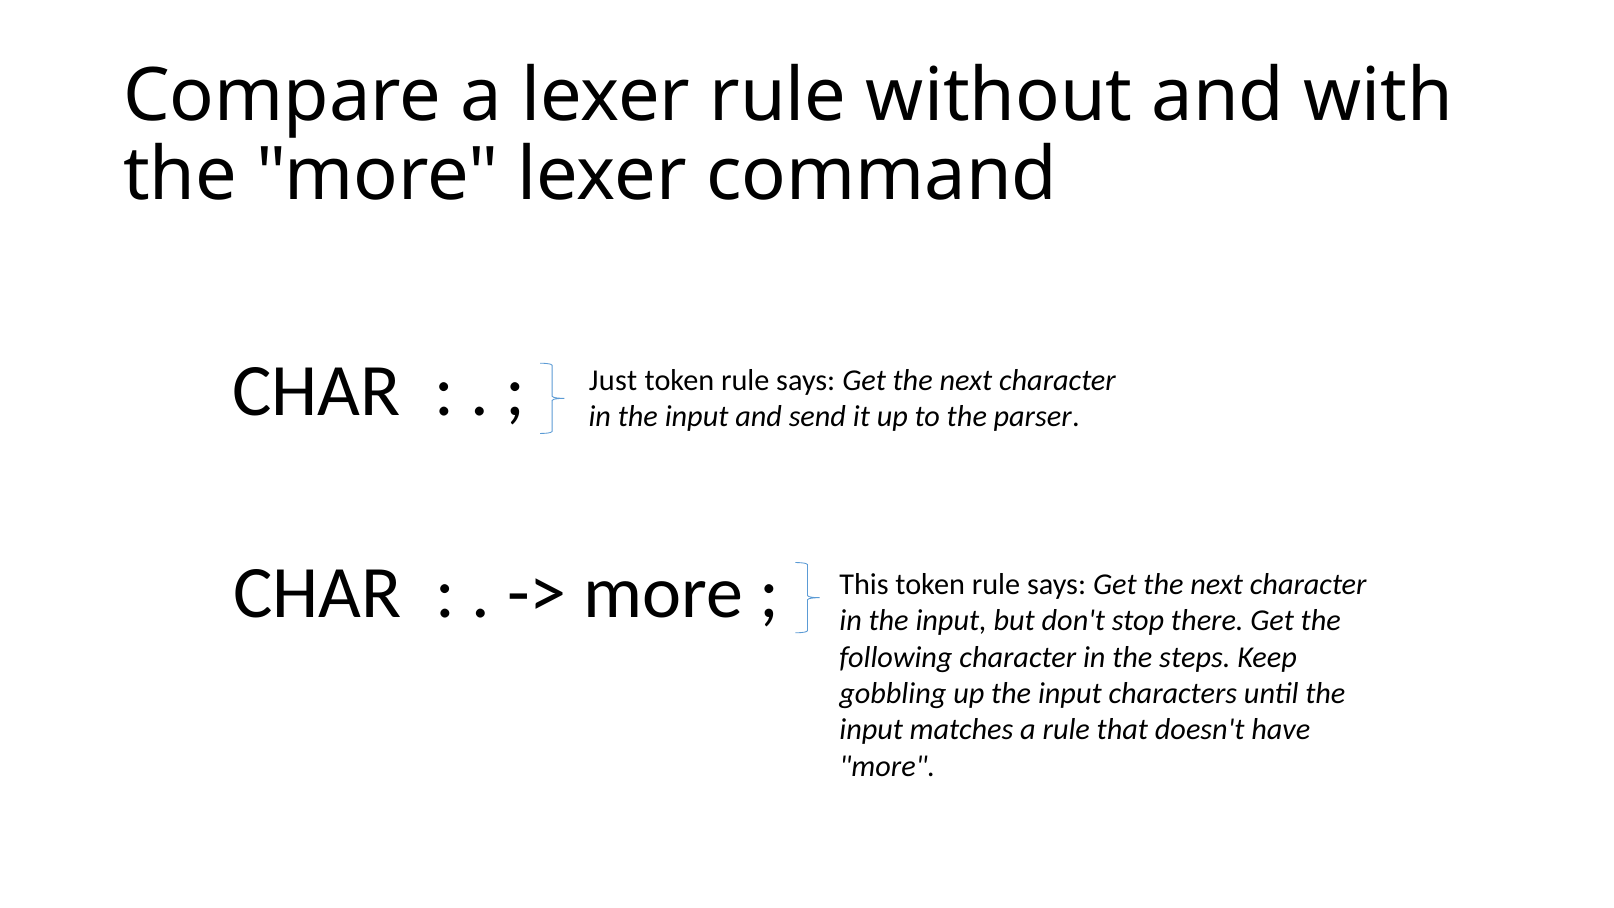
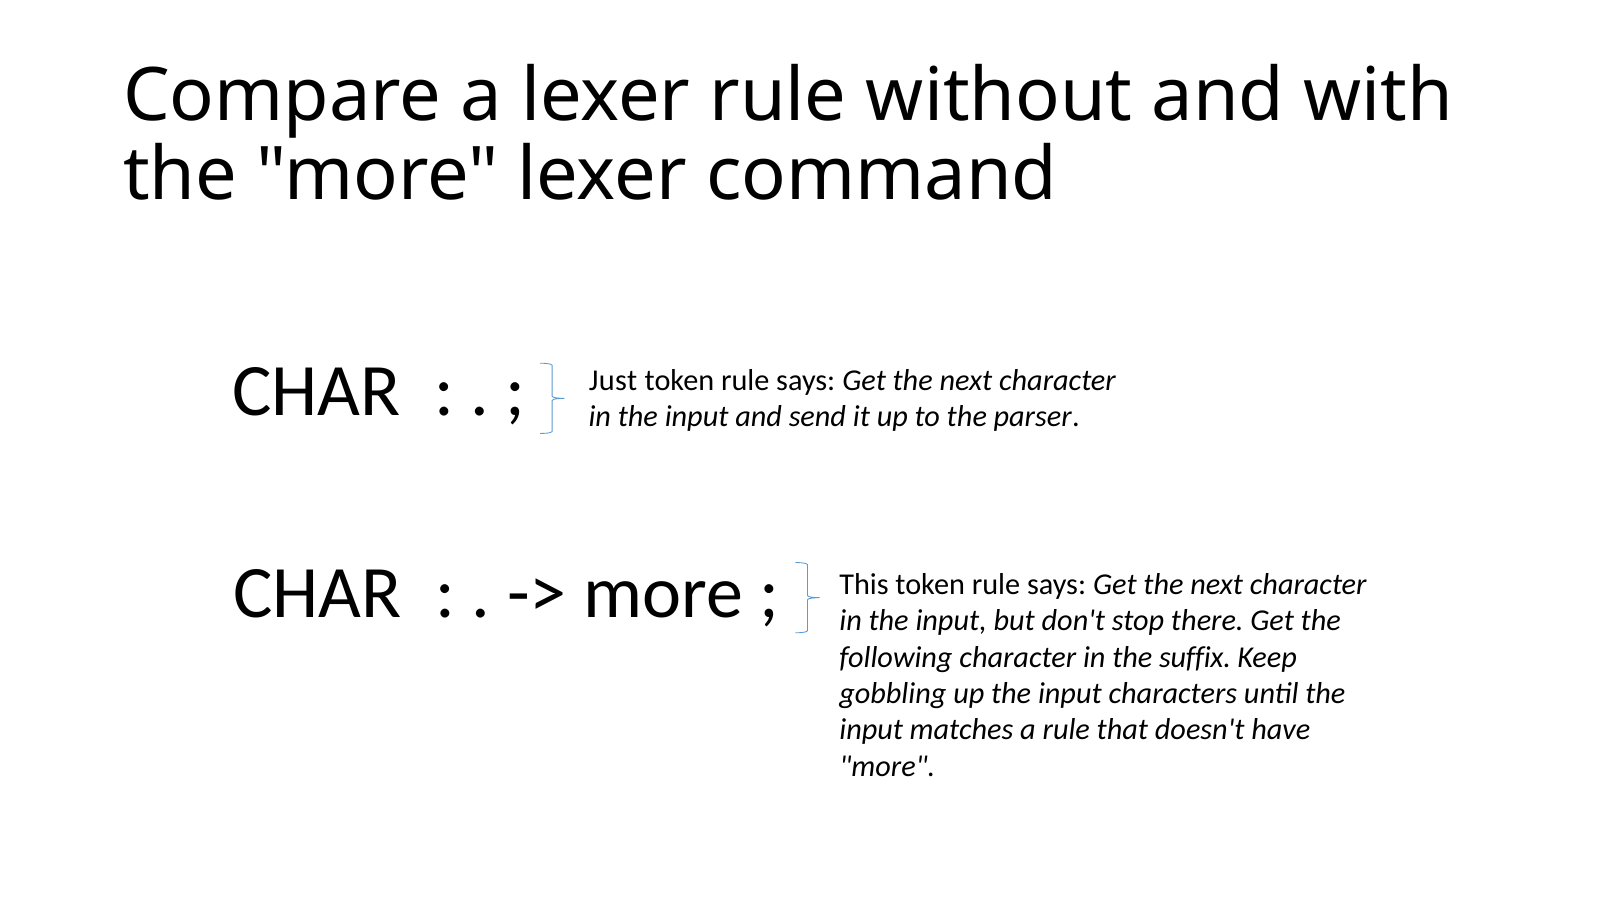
steps: steps -> suffix
